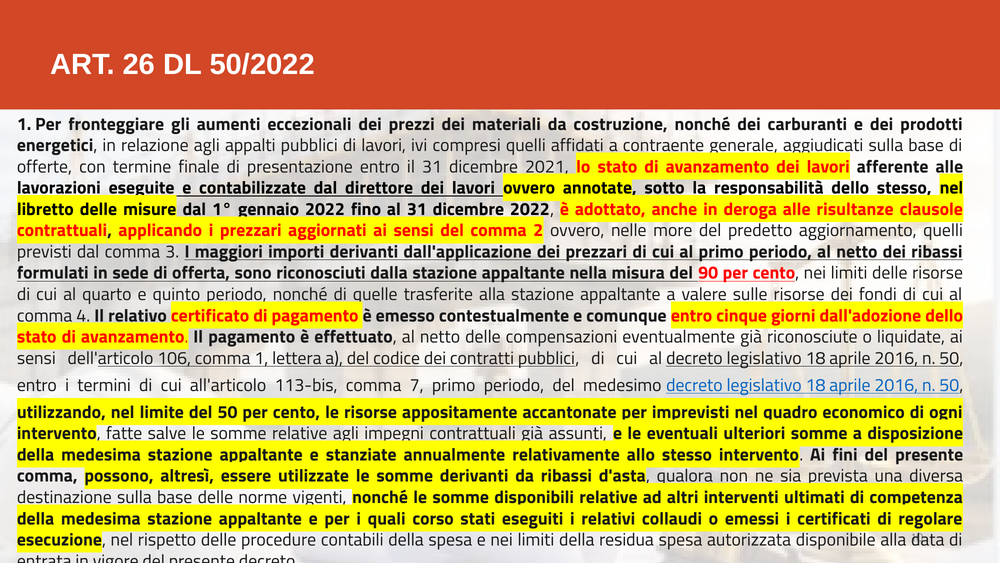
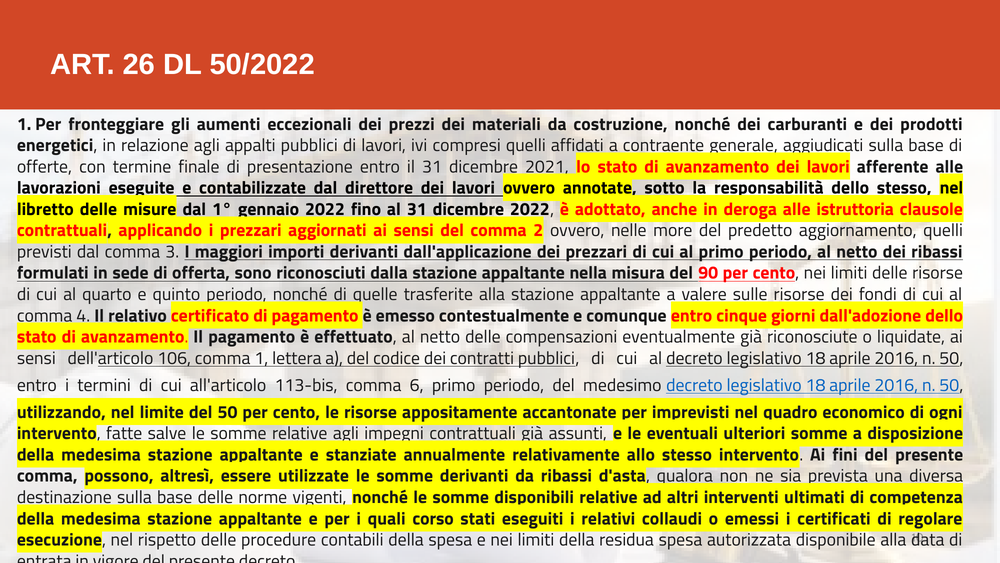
risultanze: risultanze -> istruttoria
7: 7 -> 6
